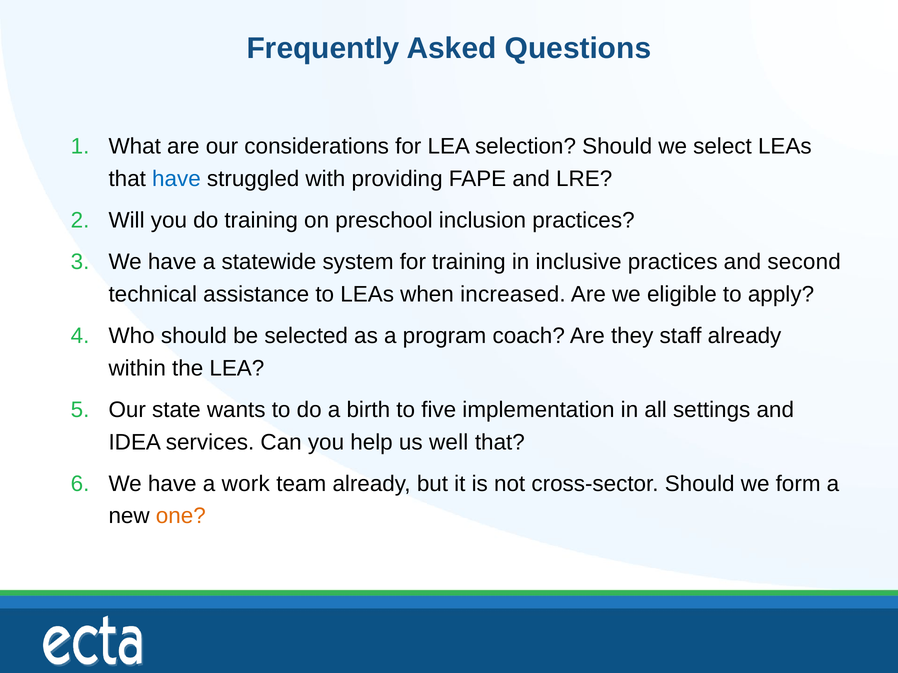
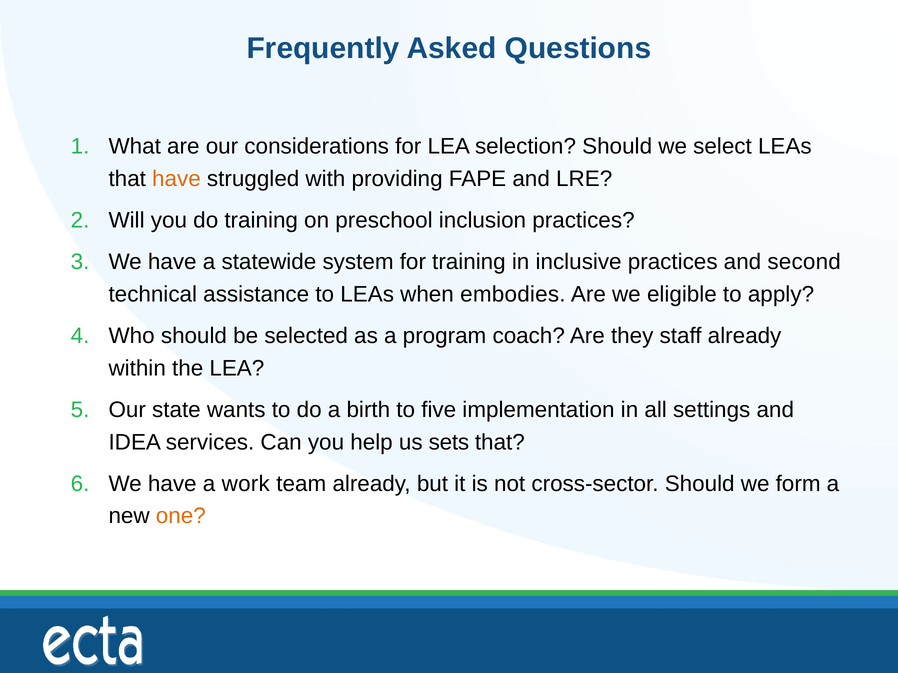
have at (176, 179) colour: blue -> orange
increased: increased -> embodies
well: well -> sets
